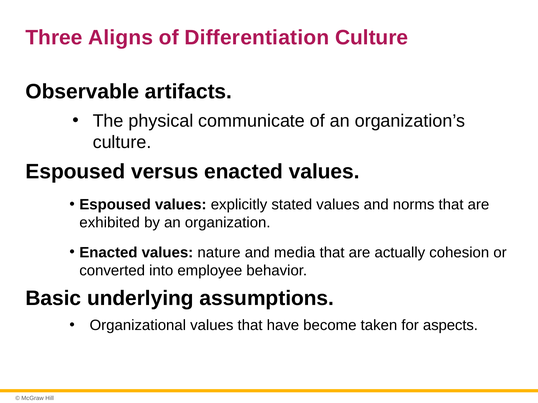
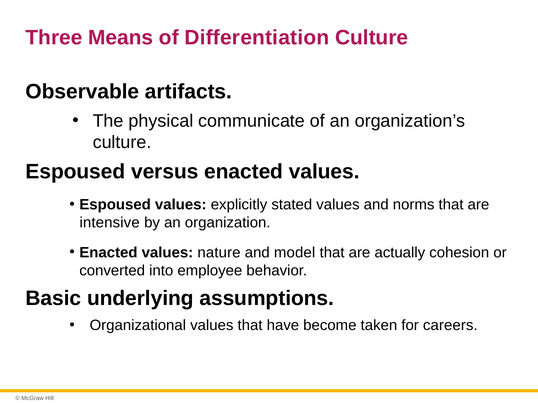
Aligns: Aligns -> Means
exhibited: exhibited -> intensive
media: media -> model
aspects: aspects -> careers
